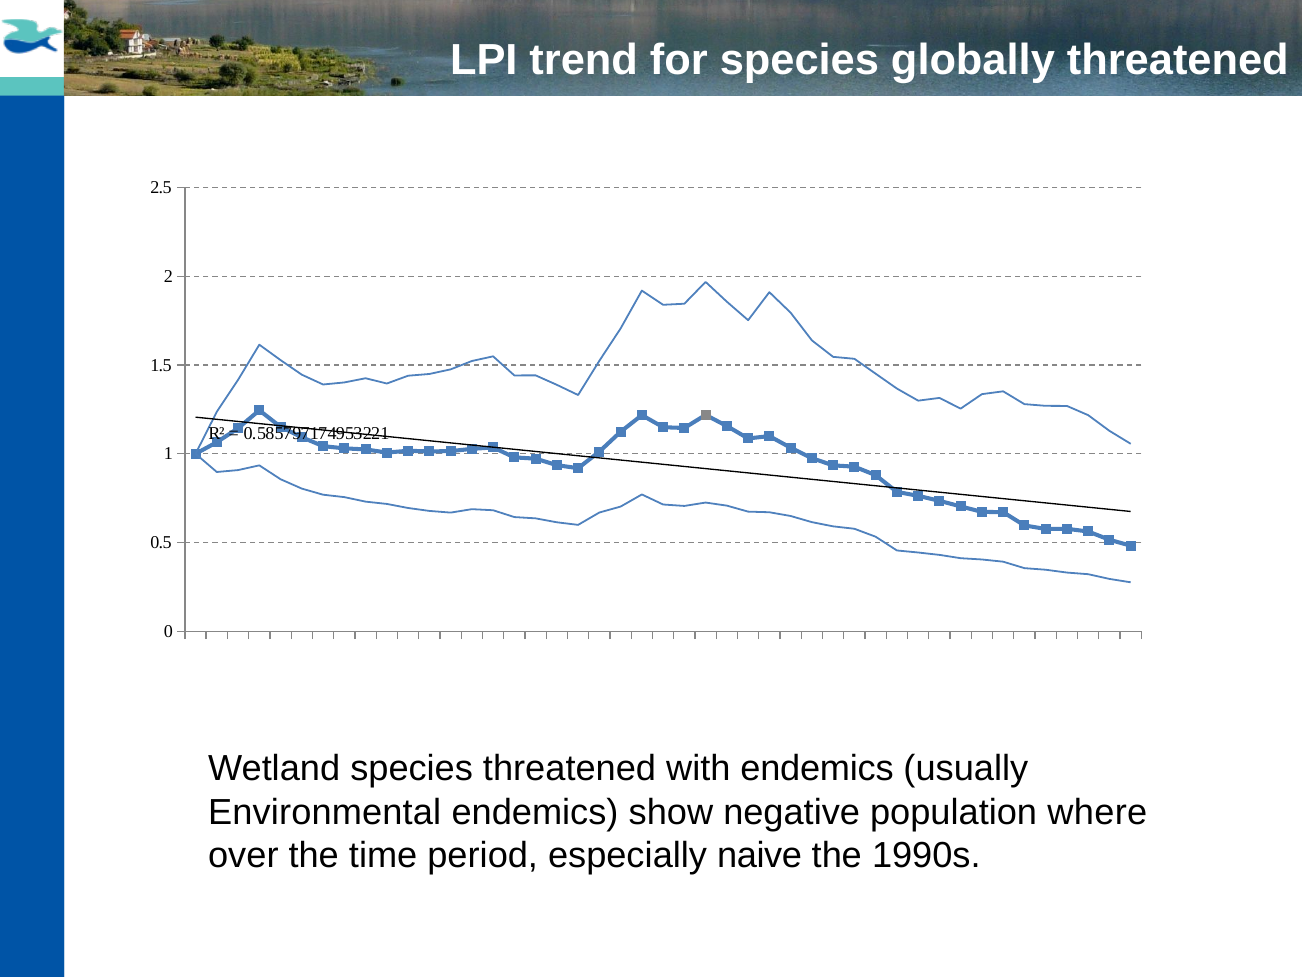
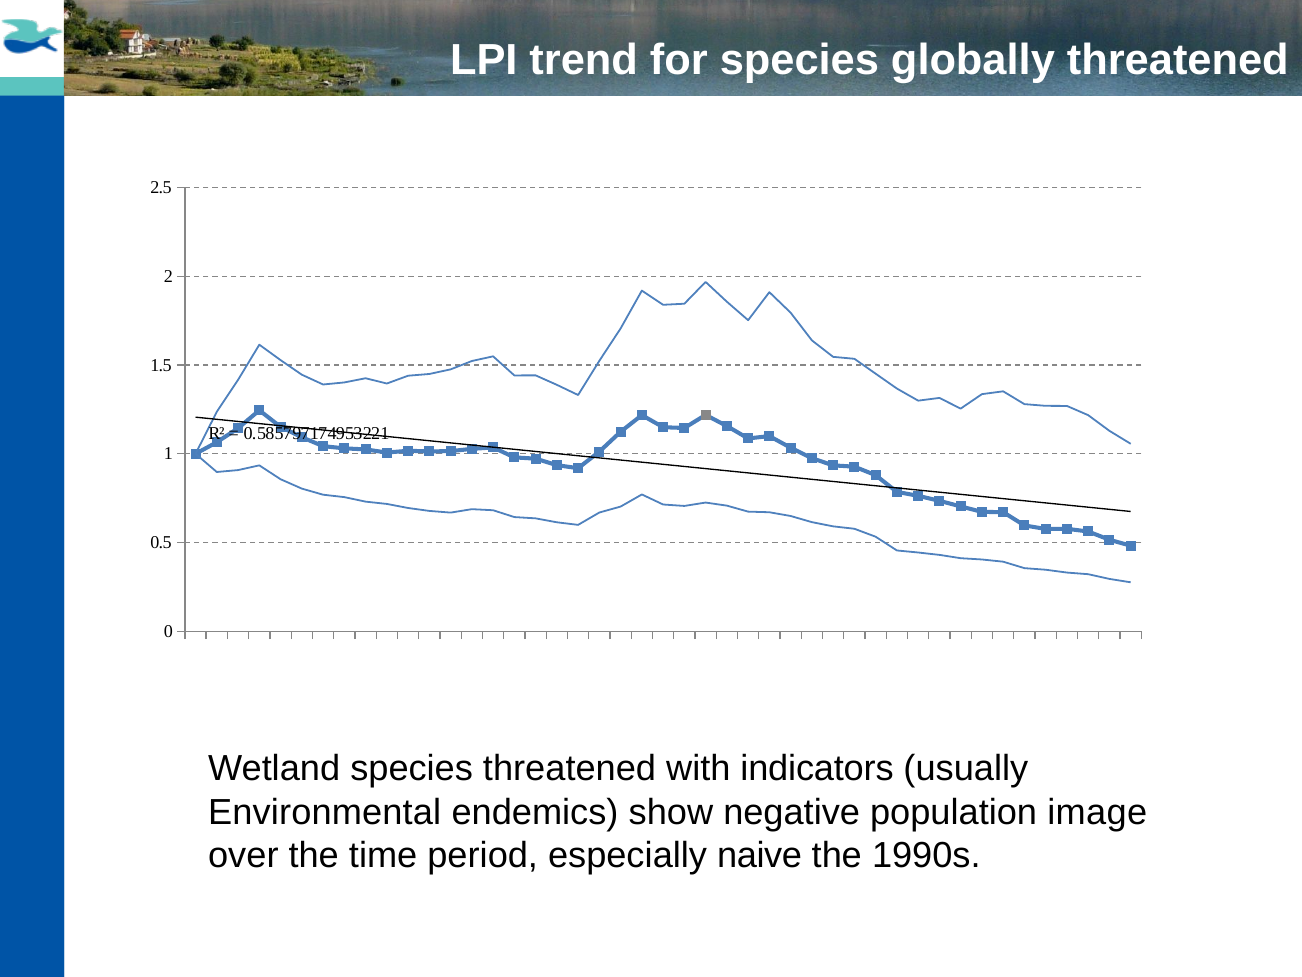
with endemics: endemics -> indicators
where: where -> image
